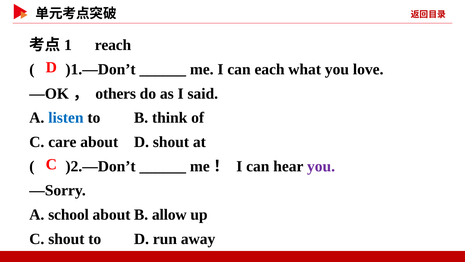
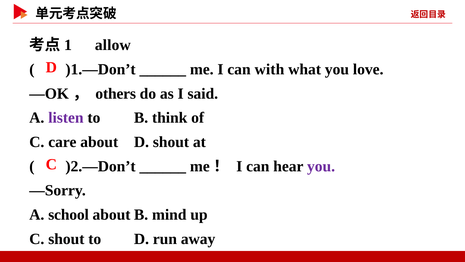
reach: reach -> allow
each: each -> with
listen colour: blue -> purple
allow: allow -> mind
